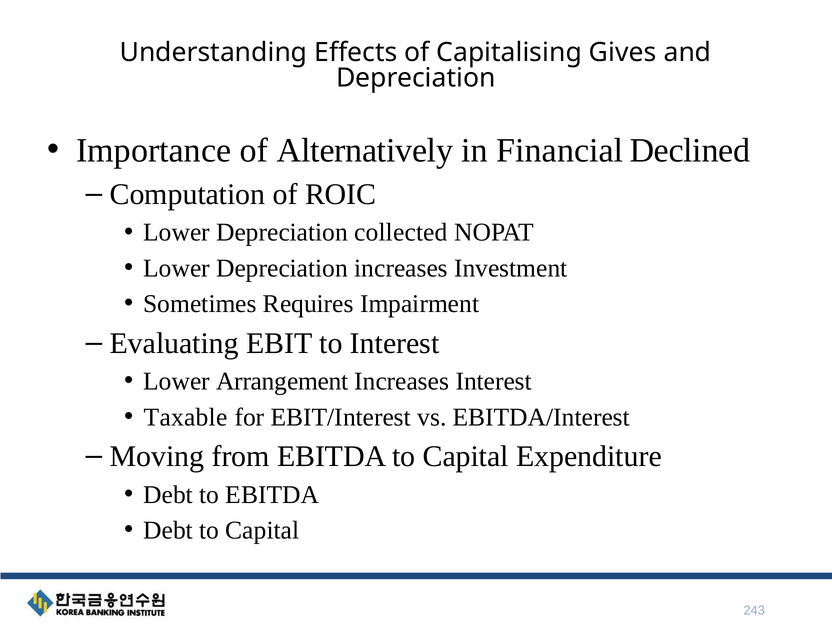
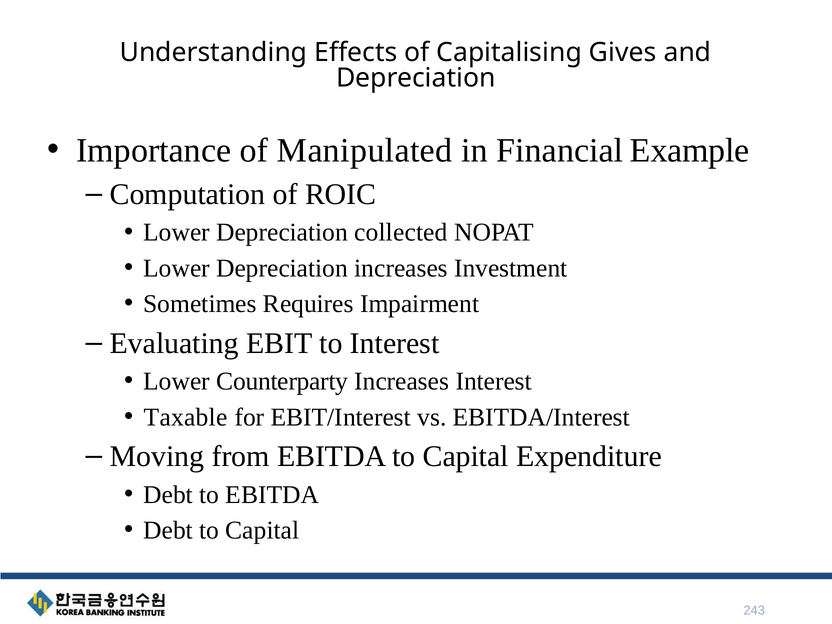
Alternatively: Alternatively -> Manipulated
Declined: Declined -> Example
Arrangement: Arrangement -> Counterparty
